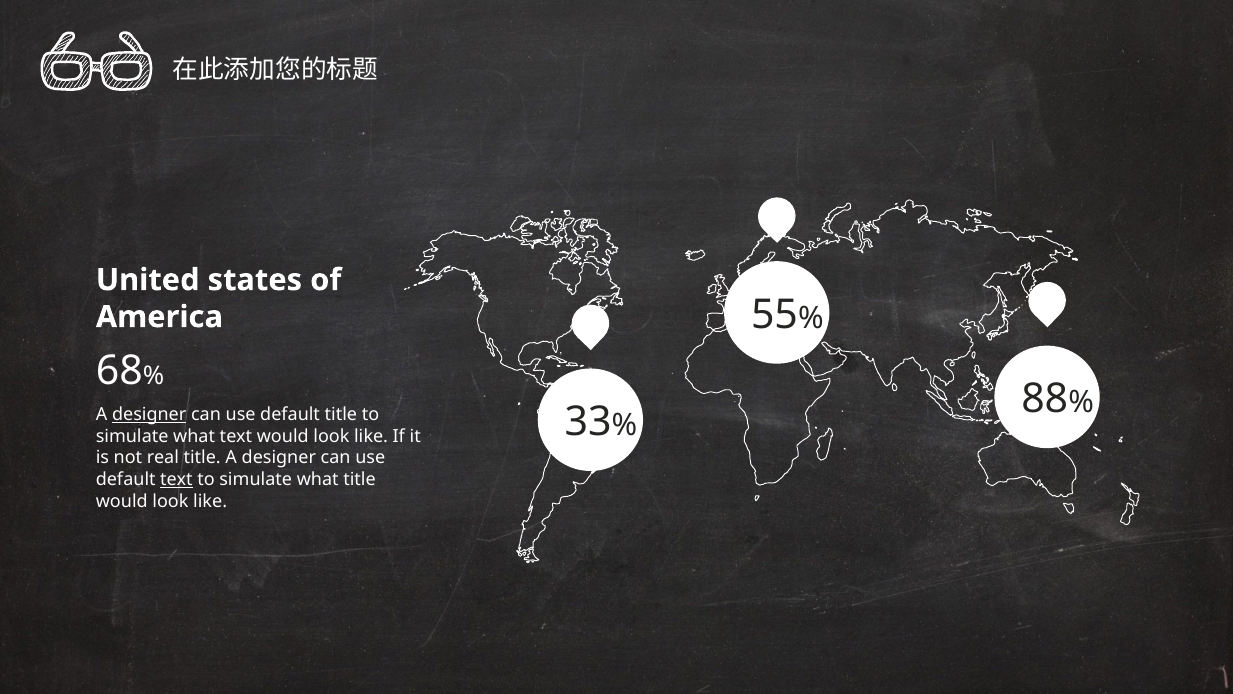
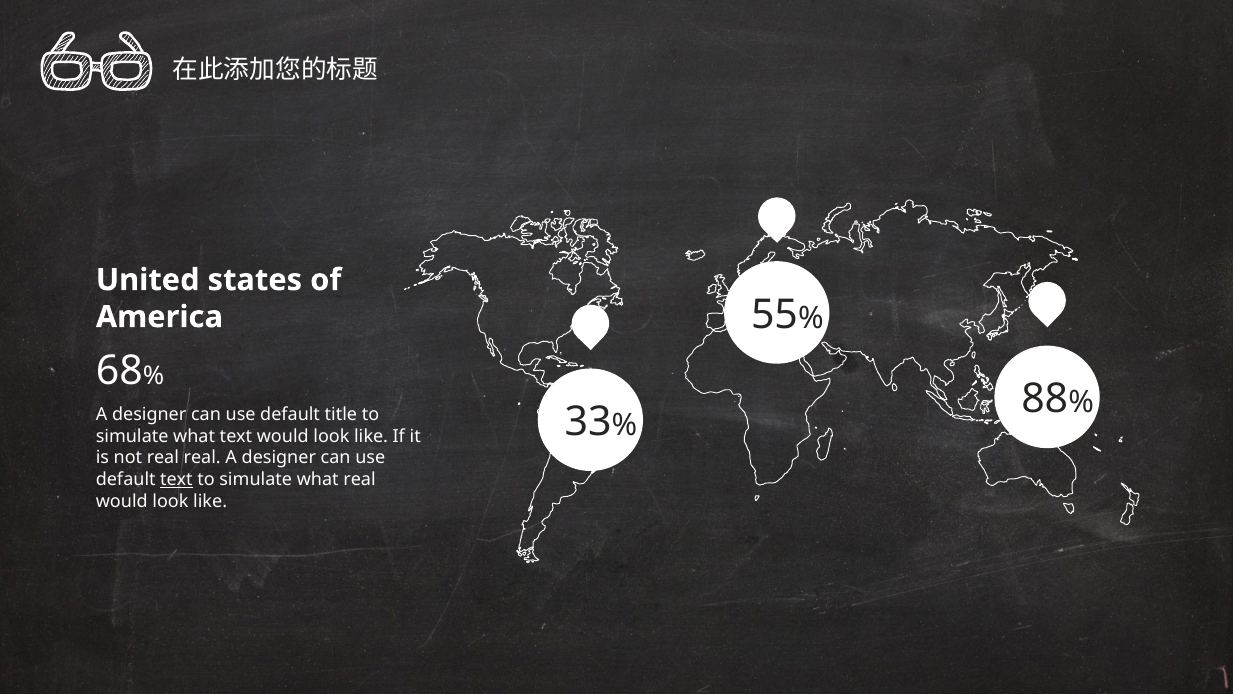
designer at (149, 414) underline: present -> none
real title: title -> real
what title: title -> real
